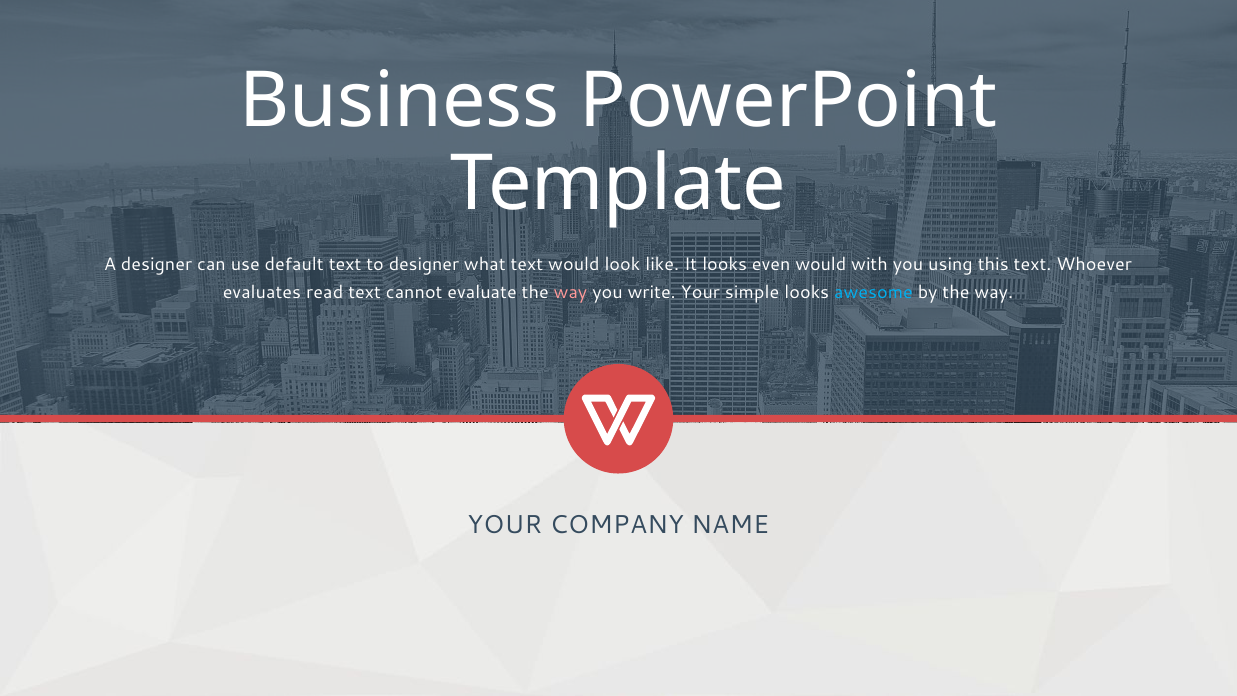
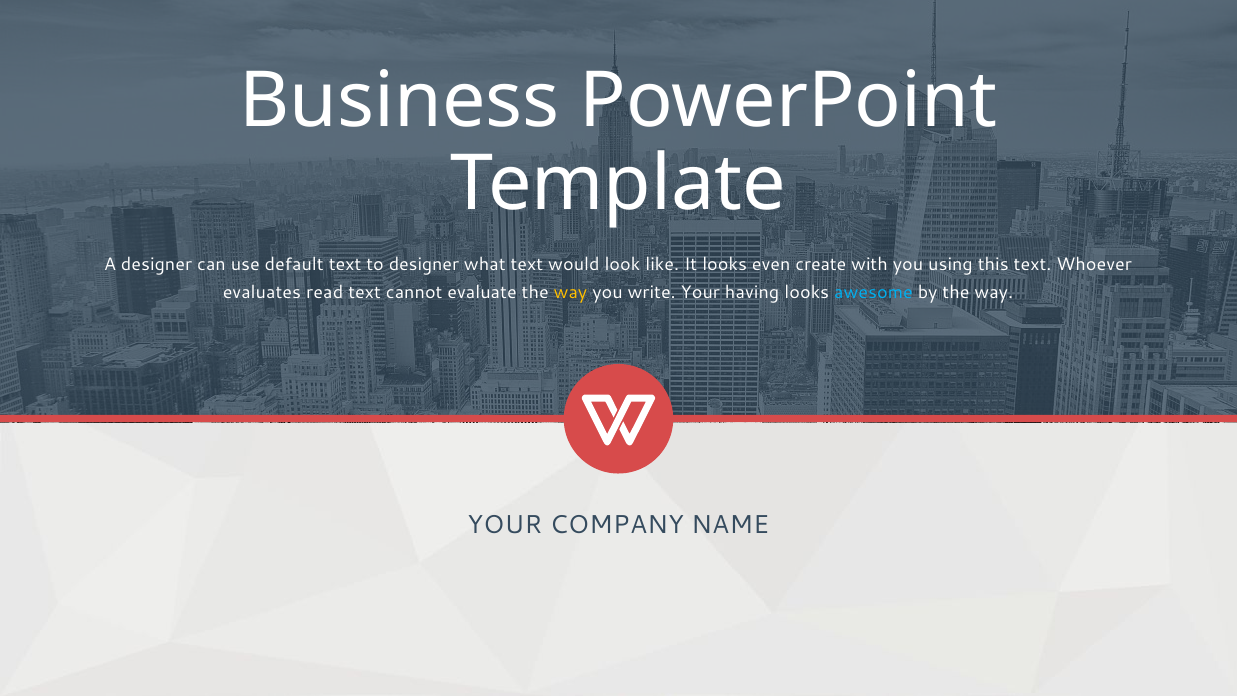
even would: would -> create
way at (570, 292) colour: pink -> yellow
simple: simple -> having
